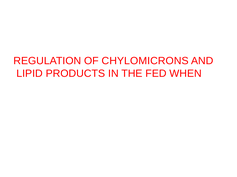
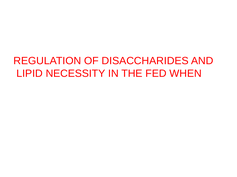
CHYLOMICRONS: CHYLOMICRONS -> DISACCHARIDES
PRODUCTS: PRODUCTS -> NECESSITY
